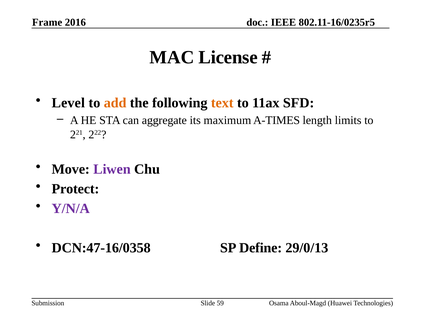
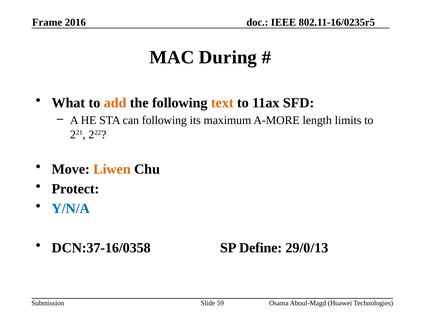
License: License -> During
Level: Level -> What
can aggregate: aggregate -> following
A-TIMES: A-TIMES -> A-MORE
Liwen colour: purple -> orange
Y/N/A colour: purple -> blue
DCN:47-16/0358: DCN:47-16/0358 -> DCN:37-16/0358
